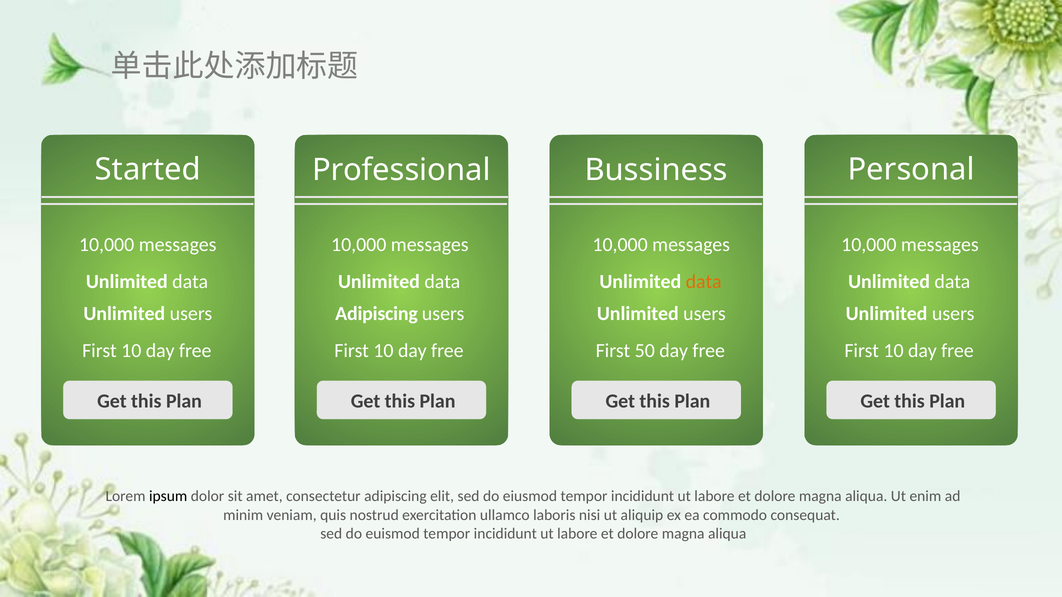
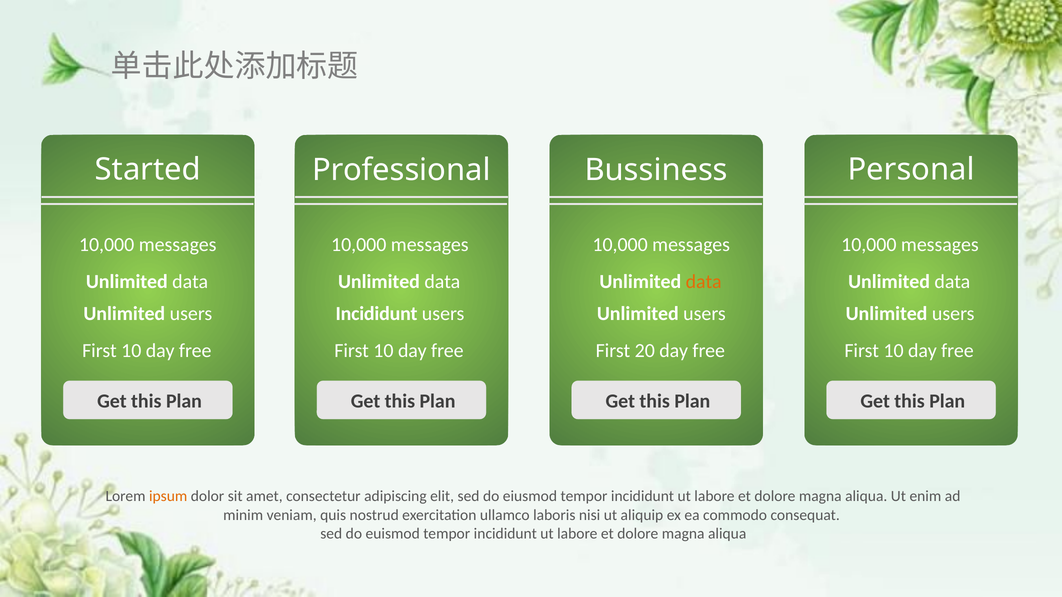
Adipiscing at (377, 314): Adipiscing -> Incididunt
50: 50 -> 20
ipsum colour: black -> orange
